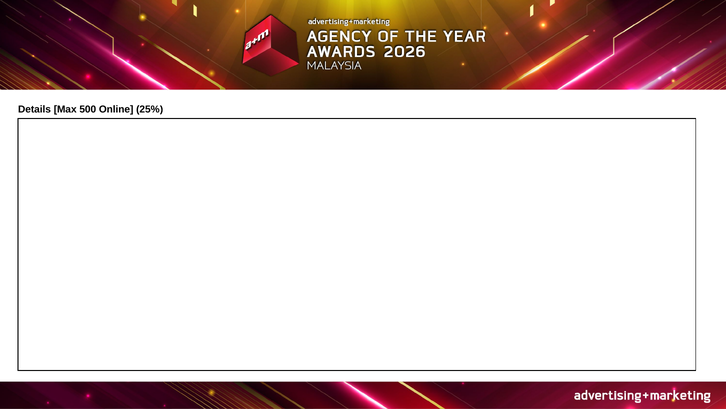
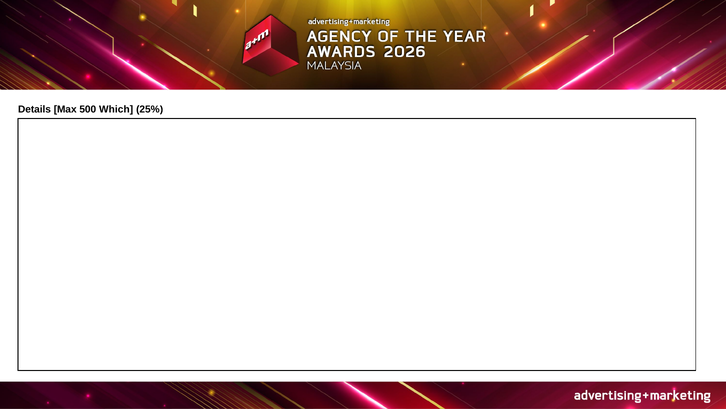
Online: Online -> Which
